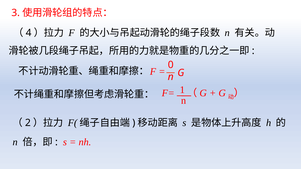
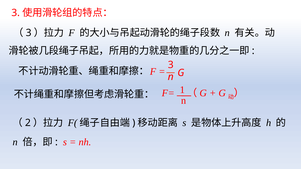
4 at (29, 33): 4 -> 3
0 at (171, 65): 0 -> 3
